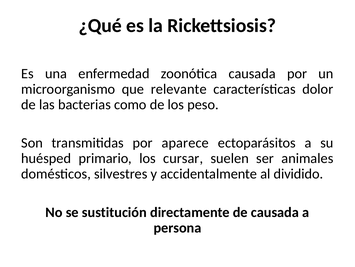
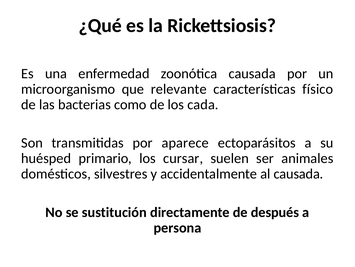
dolor: dolor -> físico
peso: peso -> cada
al dividido: dividido -> causada
de causada: causada -> después
